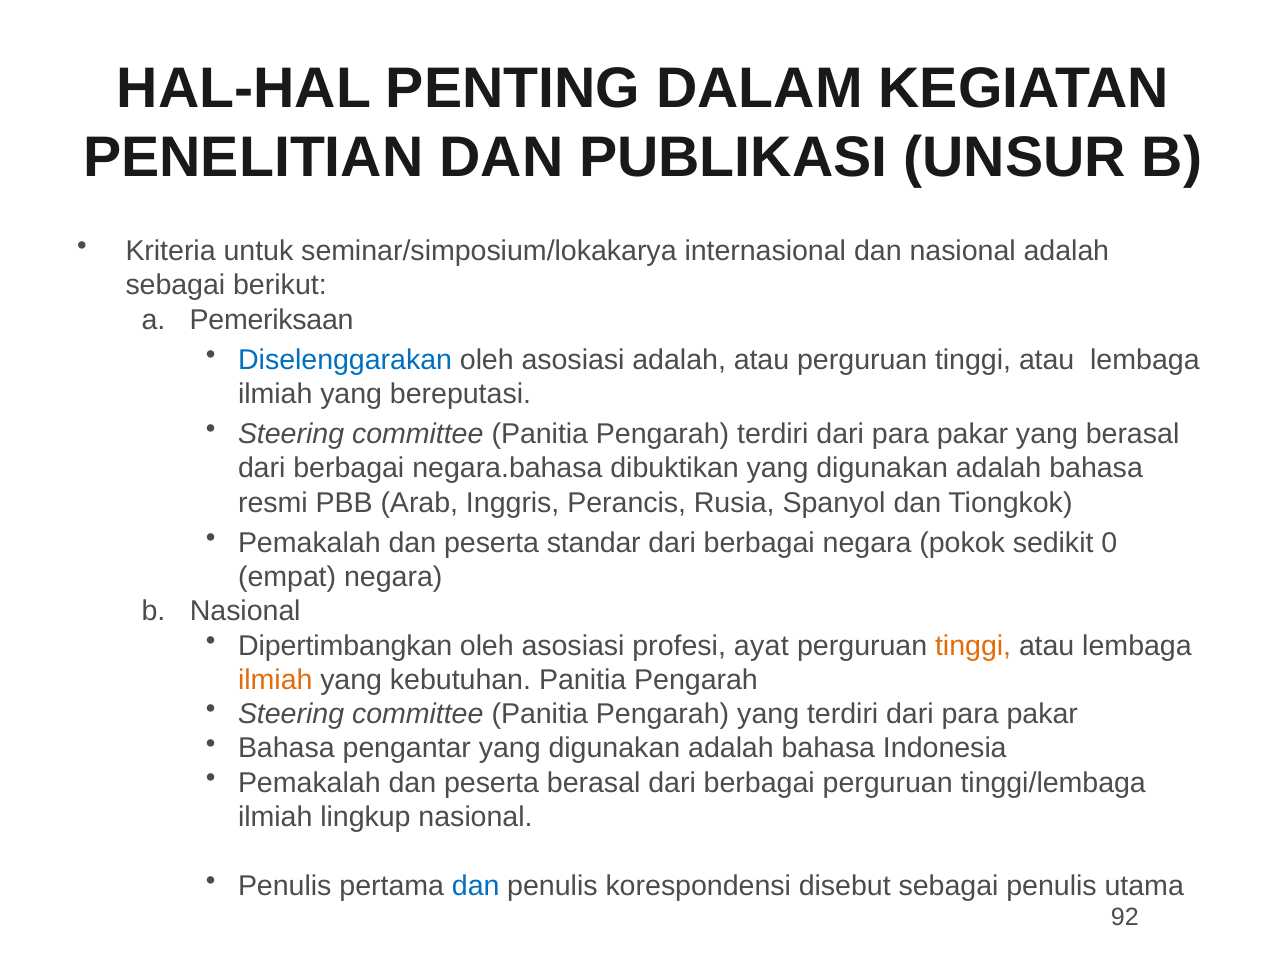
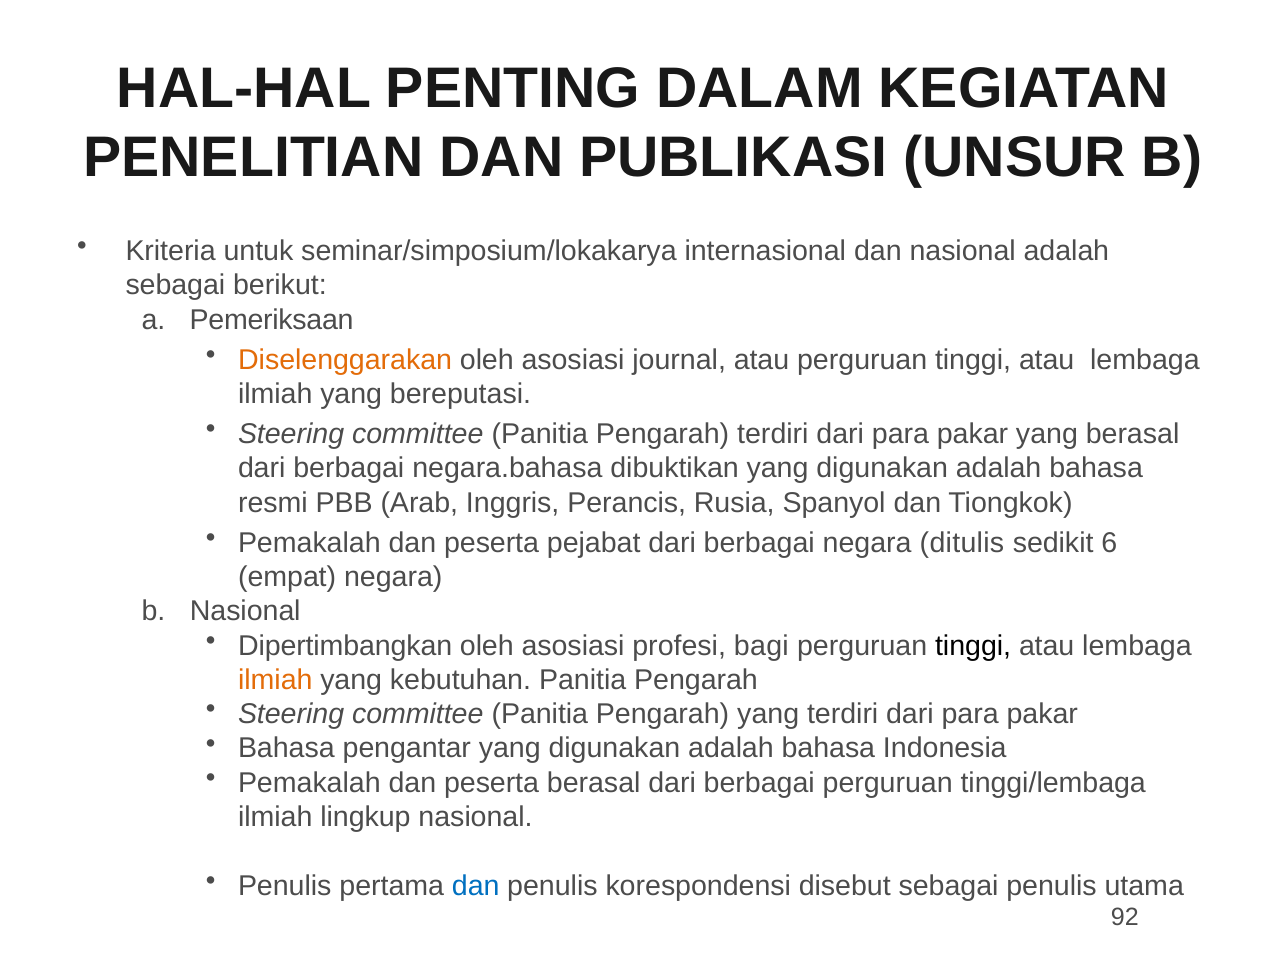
Diselenggarakan colour: blue -> orange
asosiasi adalah: adalah -> journal
standar: standar -> pejabat
pokok: pokok -> ditulis
0: 0 -> 6
ayat: ayat -> bagi
tinggi at (973, 646) colour: orange -> black
